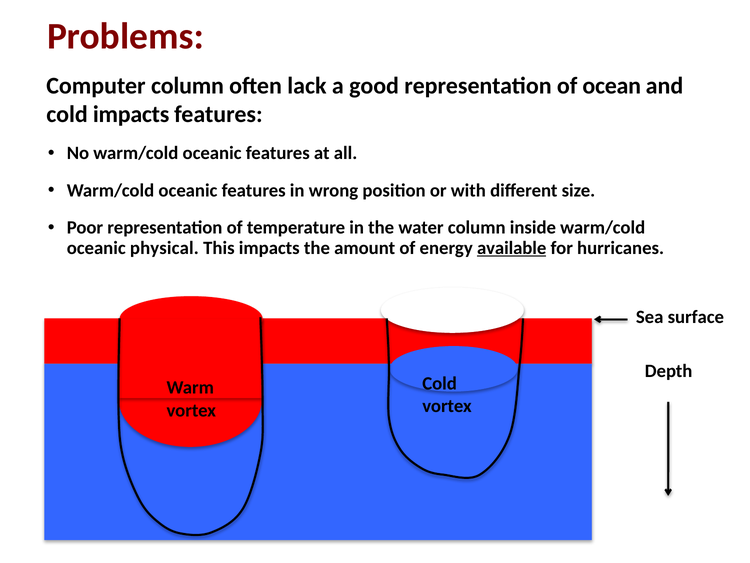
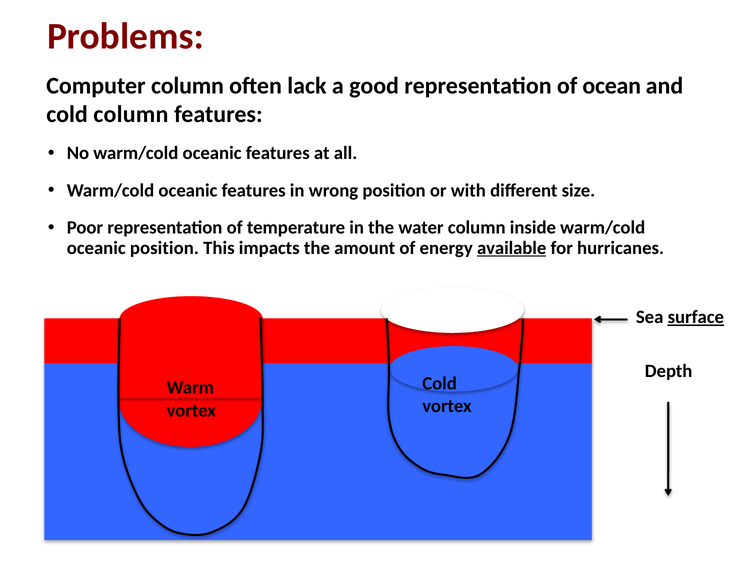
cold impacts: impacts -> column
oceanic physical: physical -> position
surface underline: none -> present
